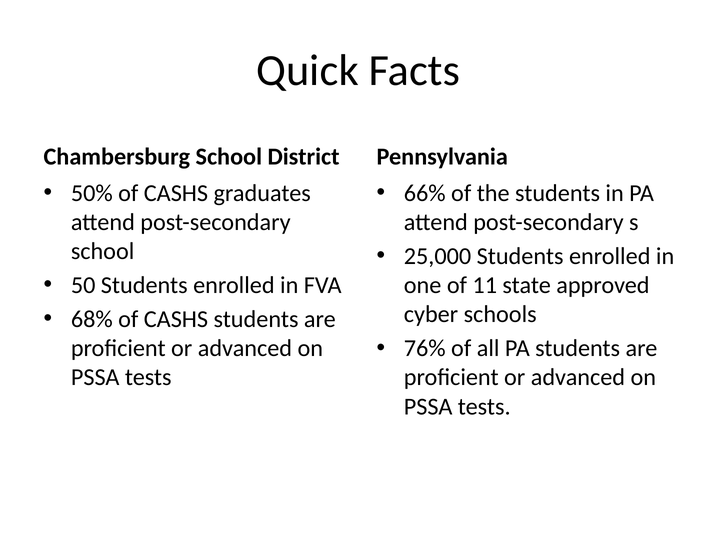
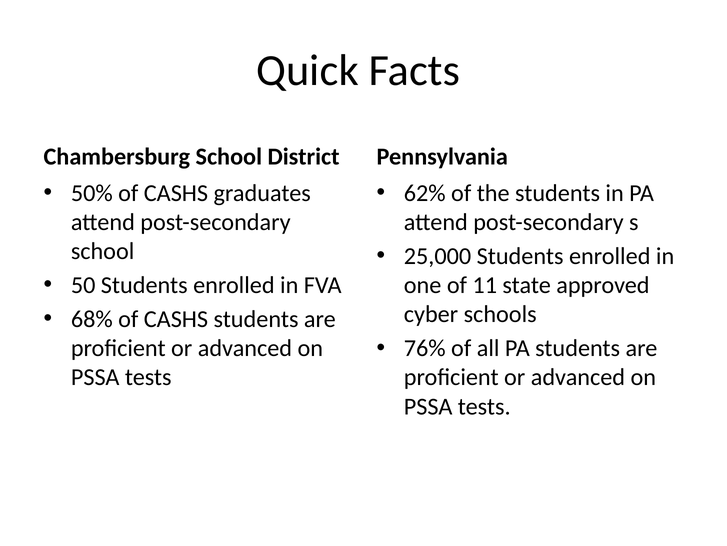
66%: 66% -> 62%
